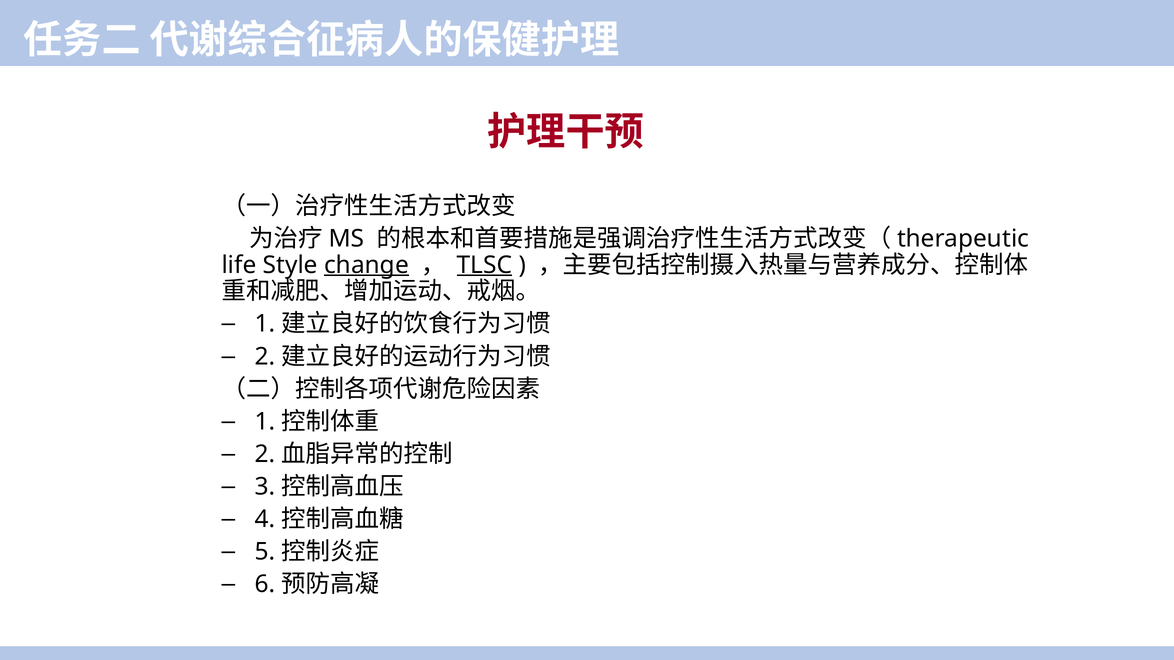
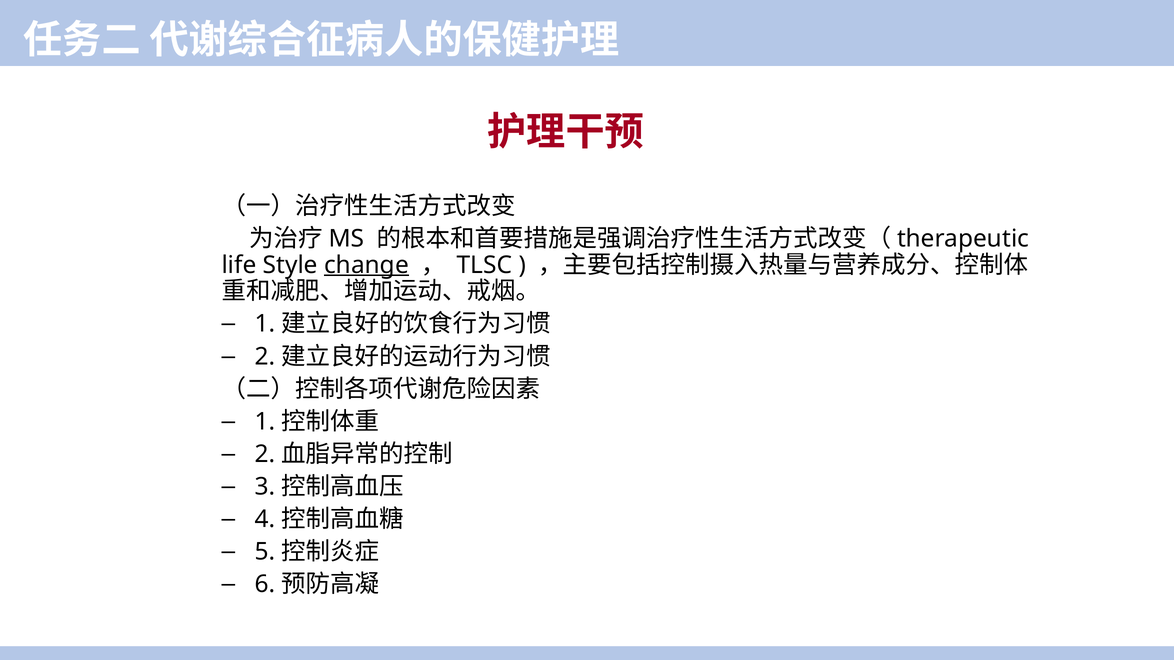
TLSC underline: present -> none
